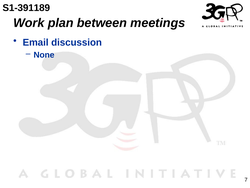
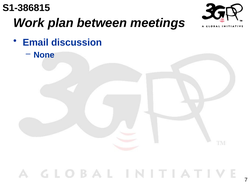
S1-391189: S1-391189 -> S1-386815
